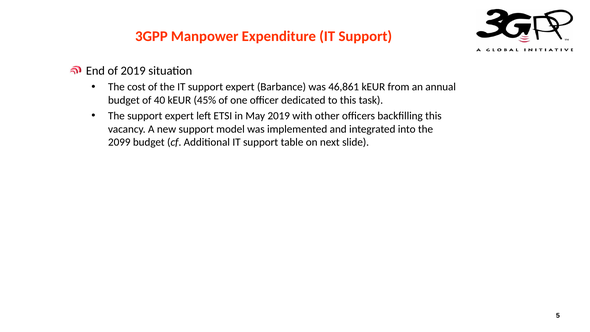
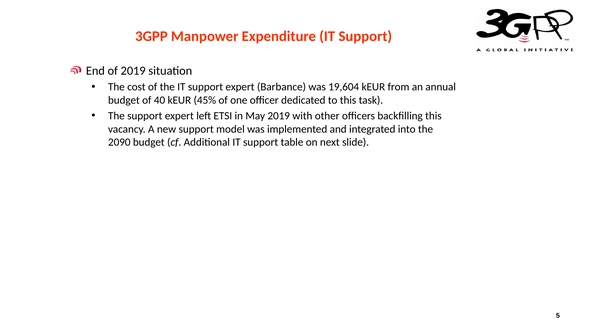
46,861: 46,861 -> 19,604
2099: 2099 -> 2090
